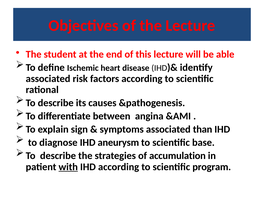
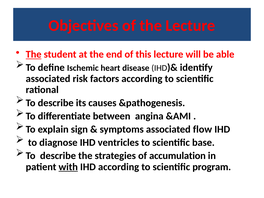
The at (34, 54) underline: none -> present
than: than -> flow
aneurysm: aneurysm -> ventricles
